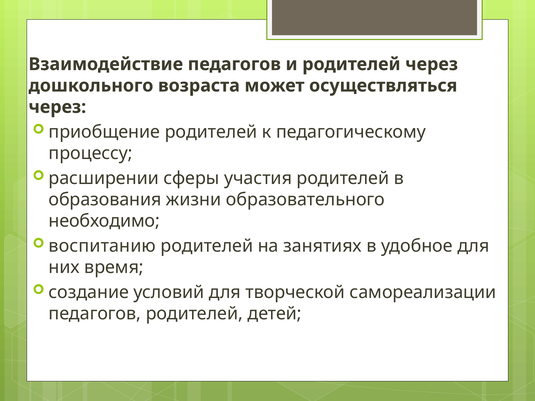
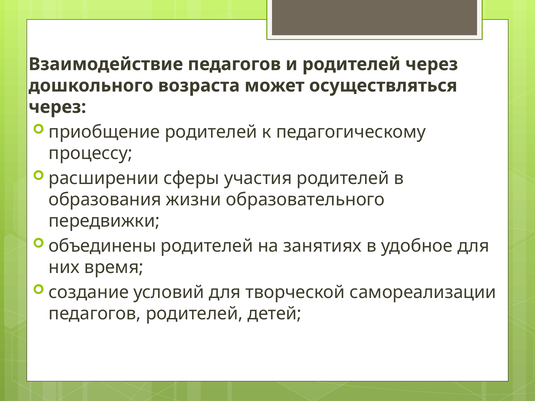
необходимо: необходимо -> передвижки
воспитанию: воспитанию -> объединены
